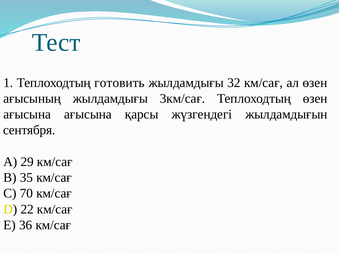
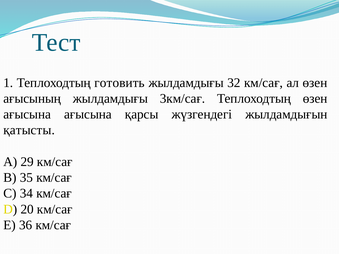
сентября: сентября -> қатысты
70: 70 -> 34
22: 22 -> 20
